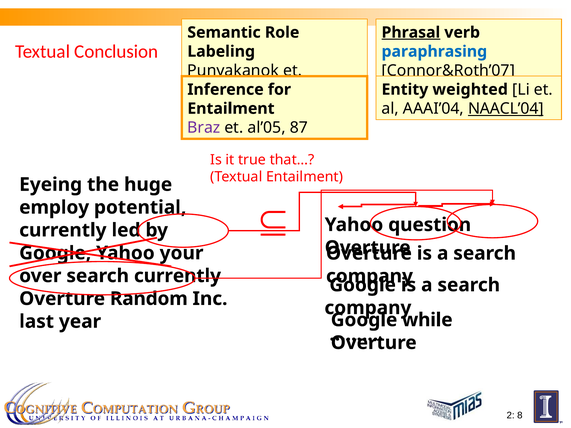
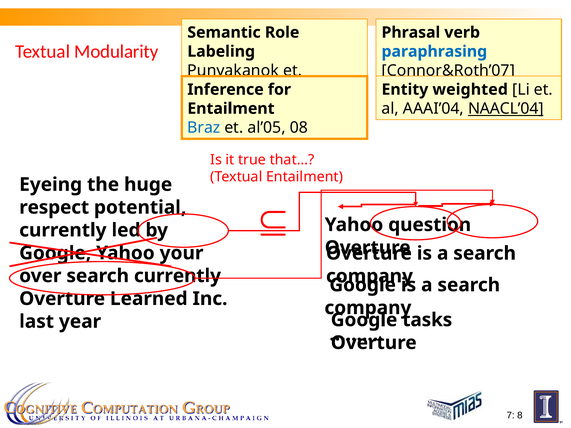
Phrasal underline: present -> none
Conclusion: Conclusion -> Modularity
Braz colour: purple -> blue
87: 87 -> 08
employ: employ -> respect
Random: Random -> Learned
while: while -> tasks
2: 2 -> 7
